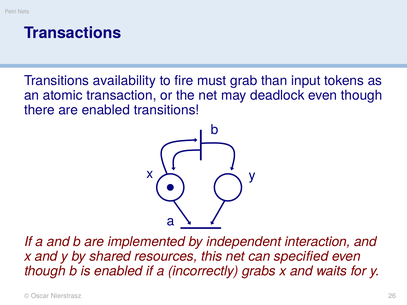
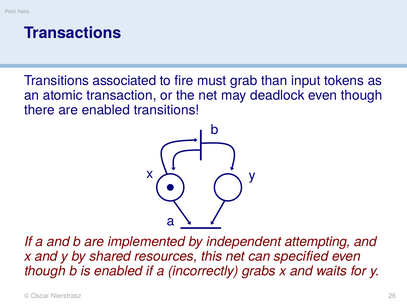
availability: availability -> associated
interaction: interaction -> attempting
